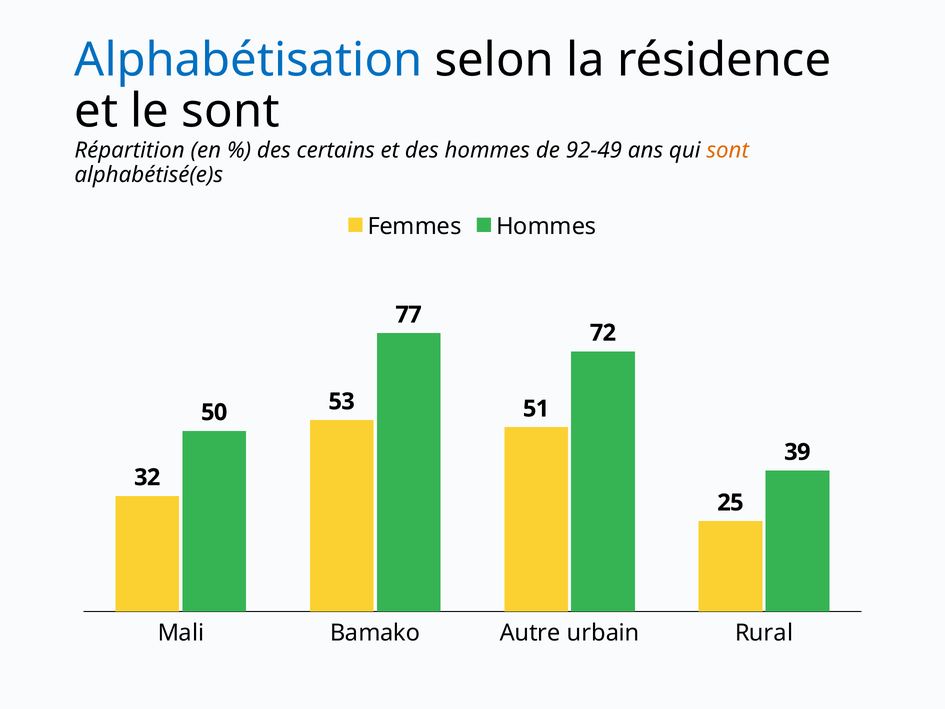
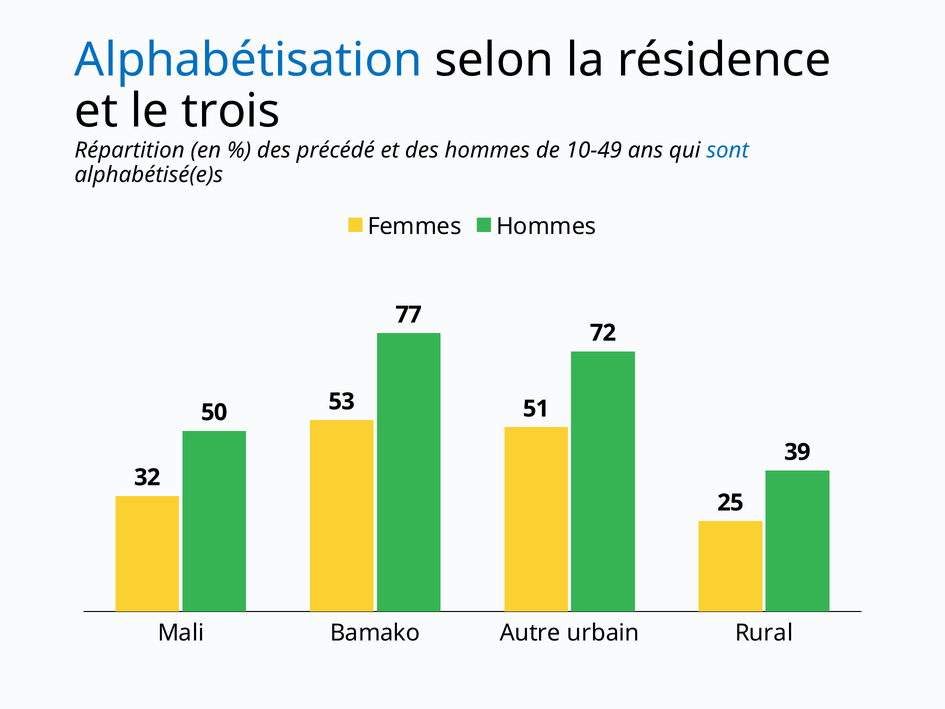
le sont: sont -> trois
certains: certains -> précédé
92-49: 92-49 -> 10-49
sont at (728, 150) colour: orange -> blue
